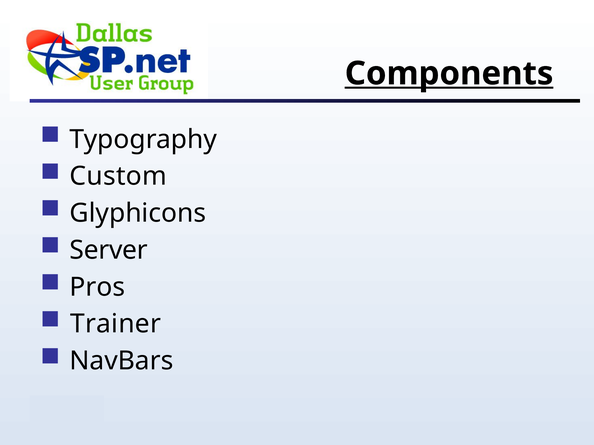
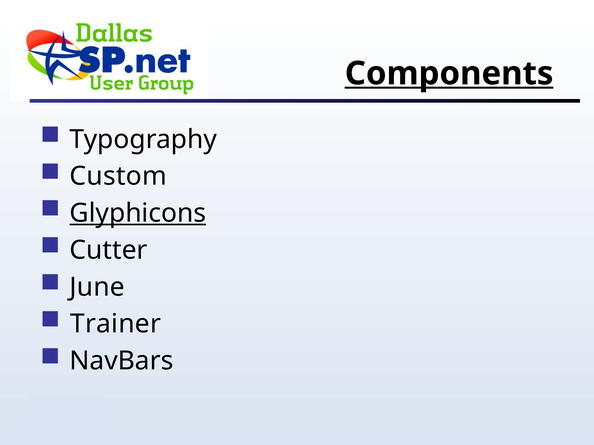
Glyphicons underline: none -> present
Server: Server -> Cutter
Pros: Pros -> June
